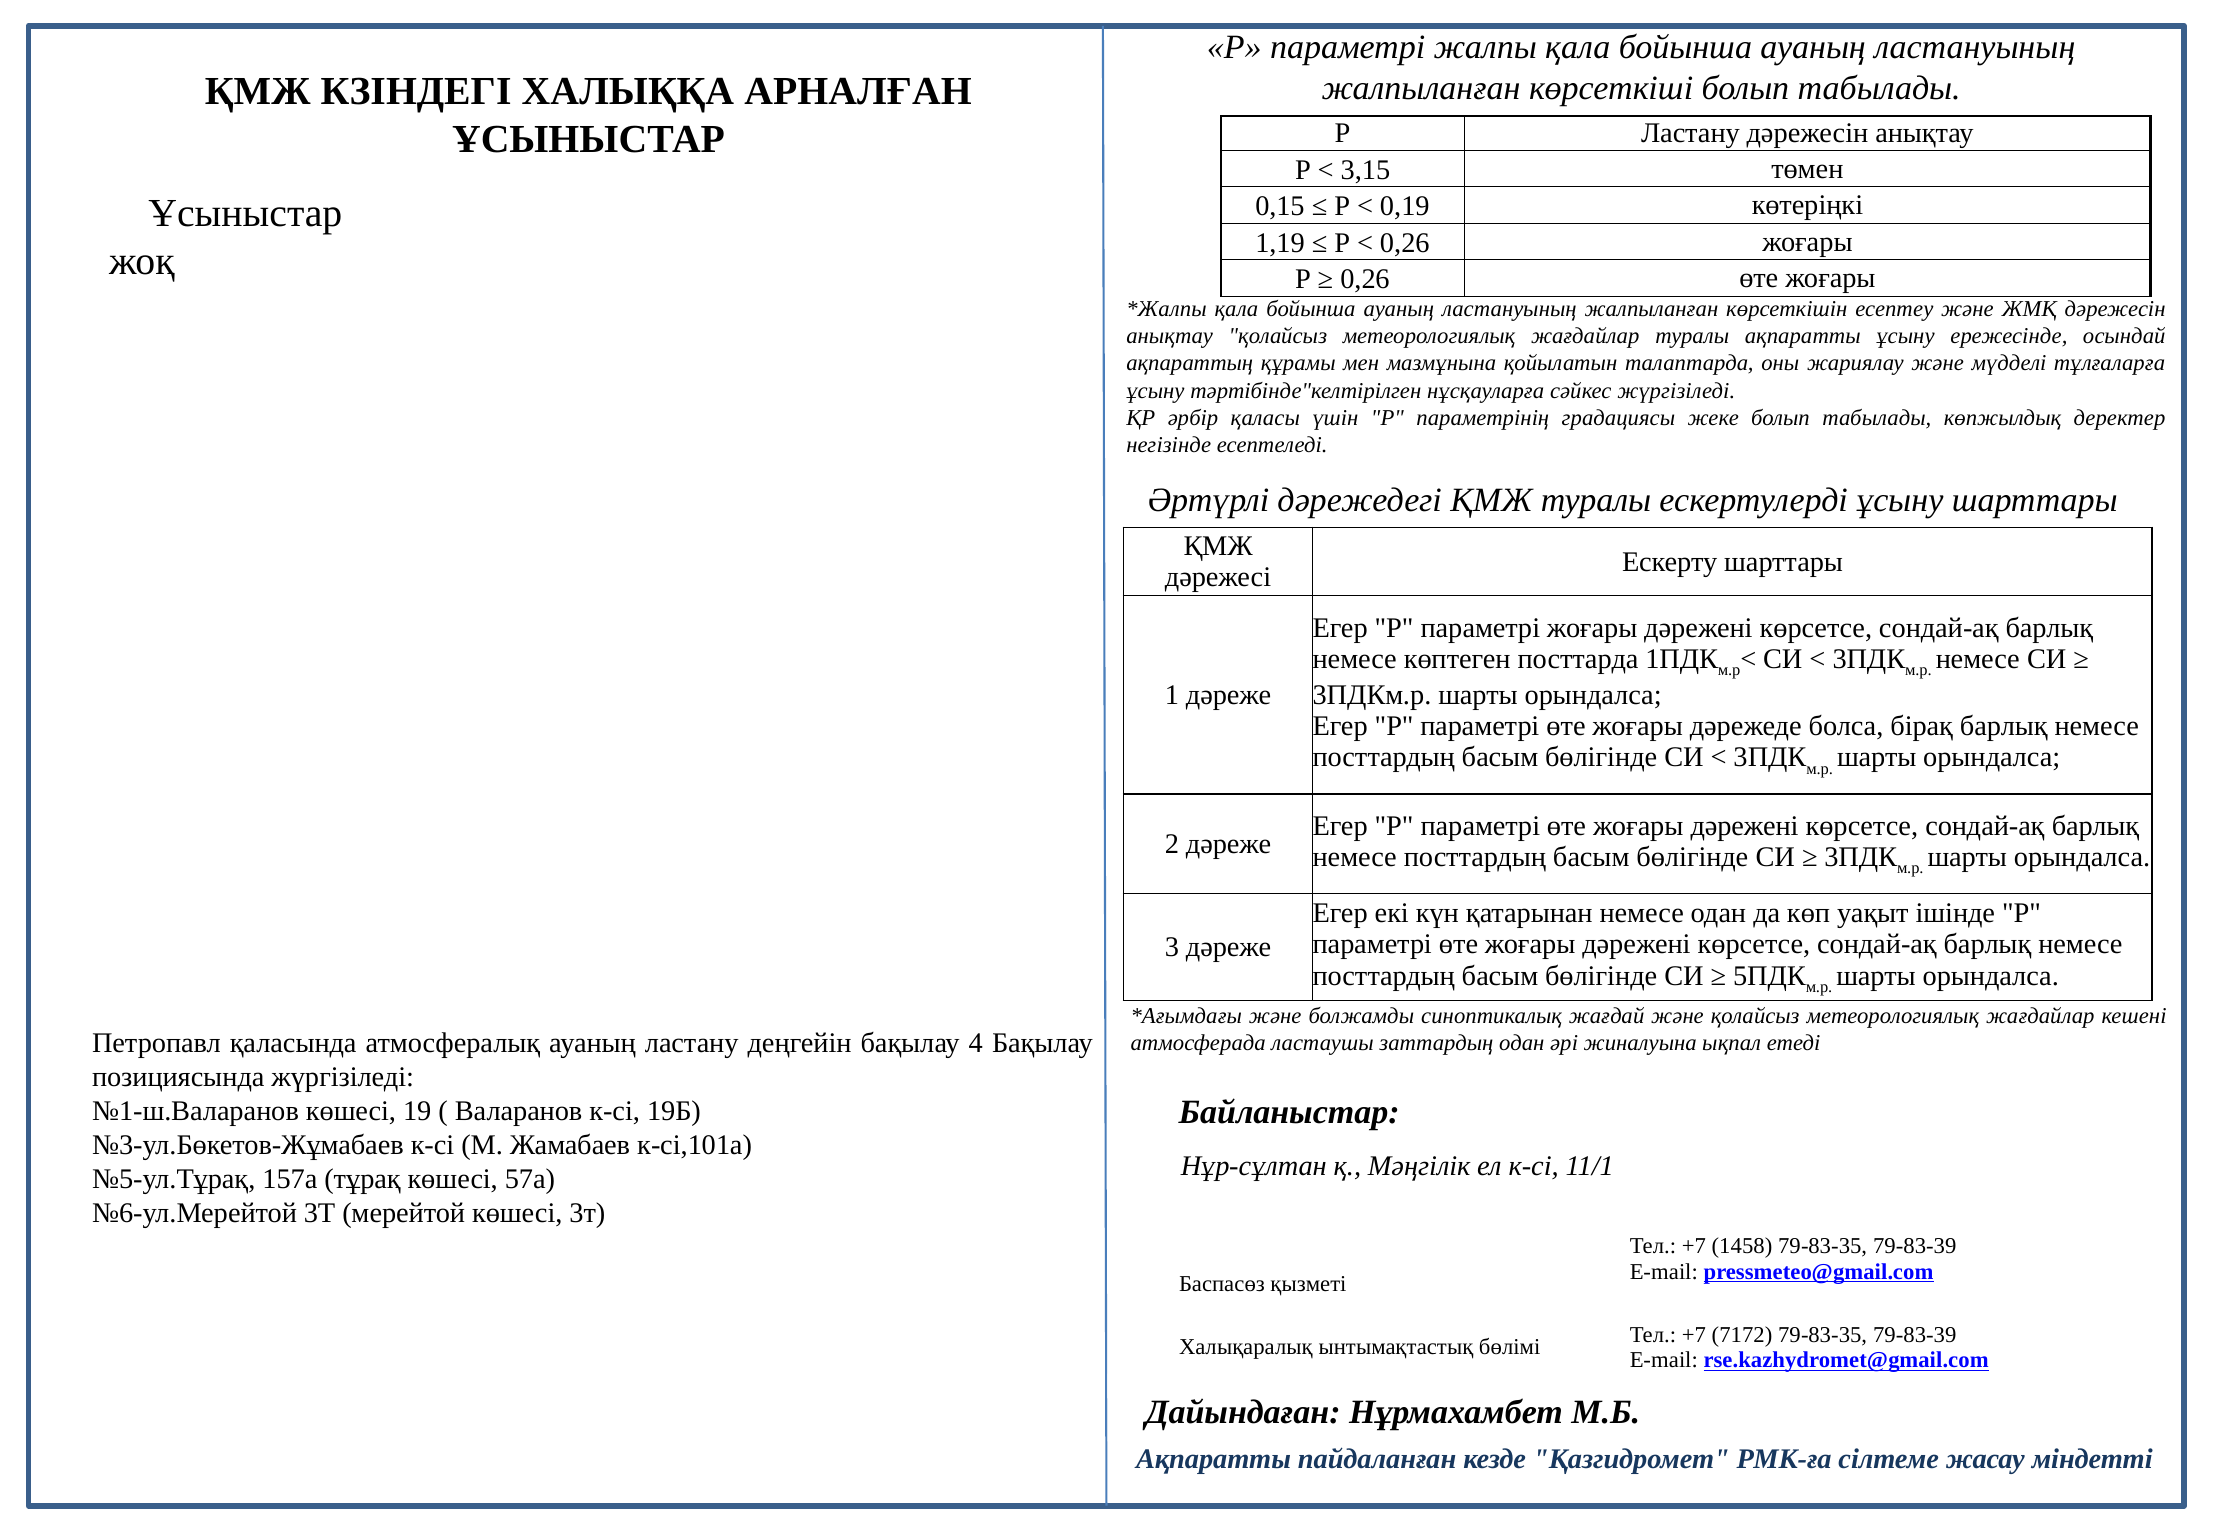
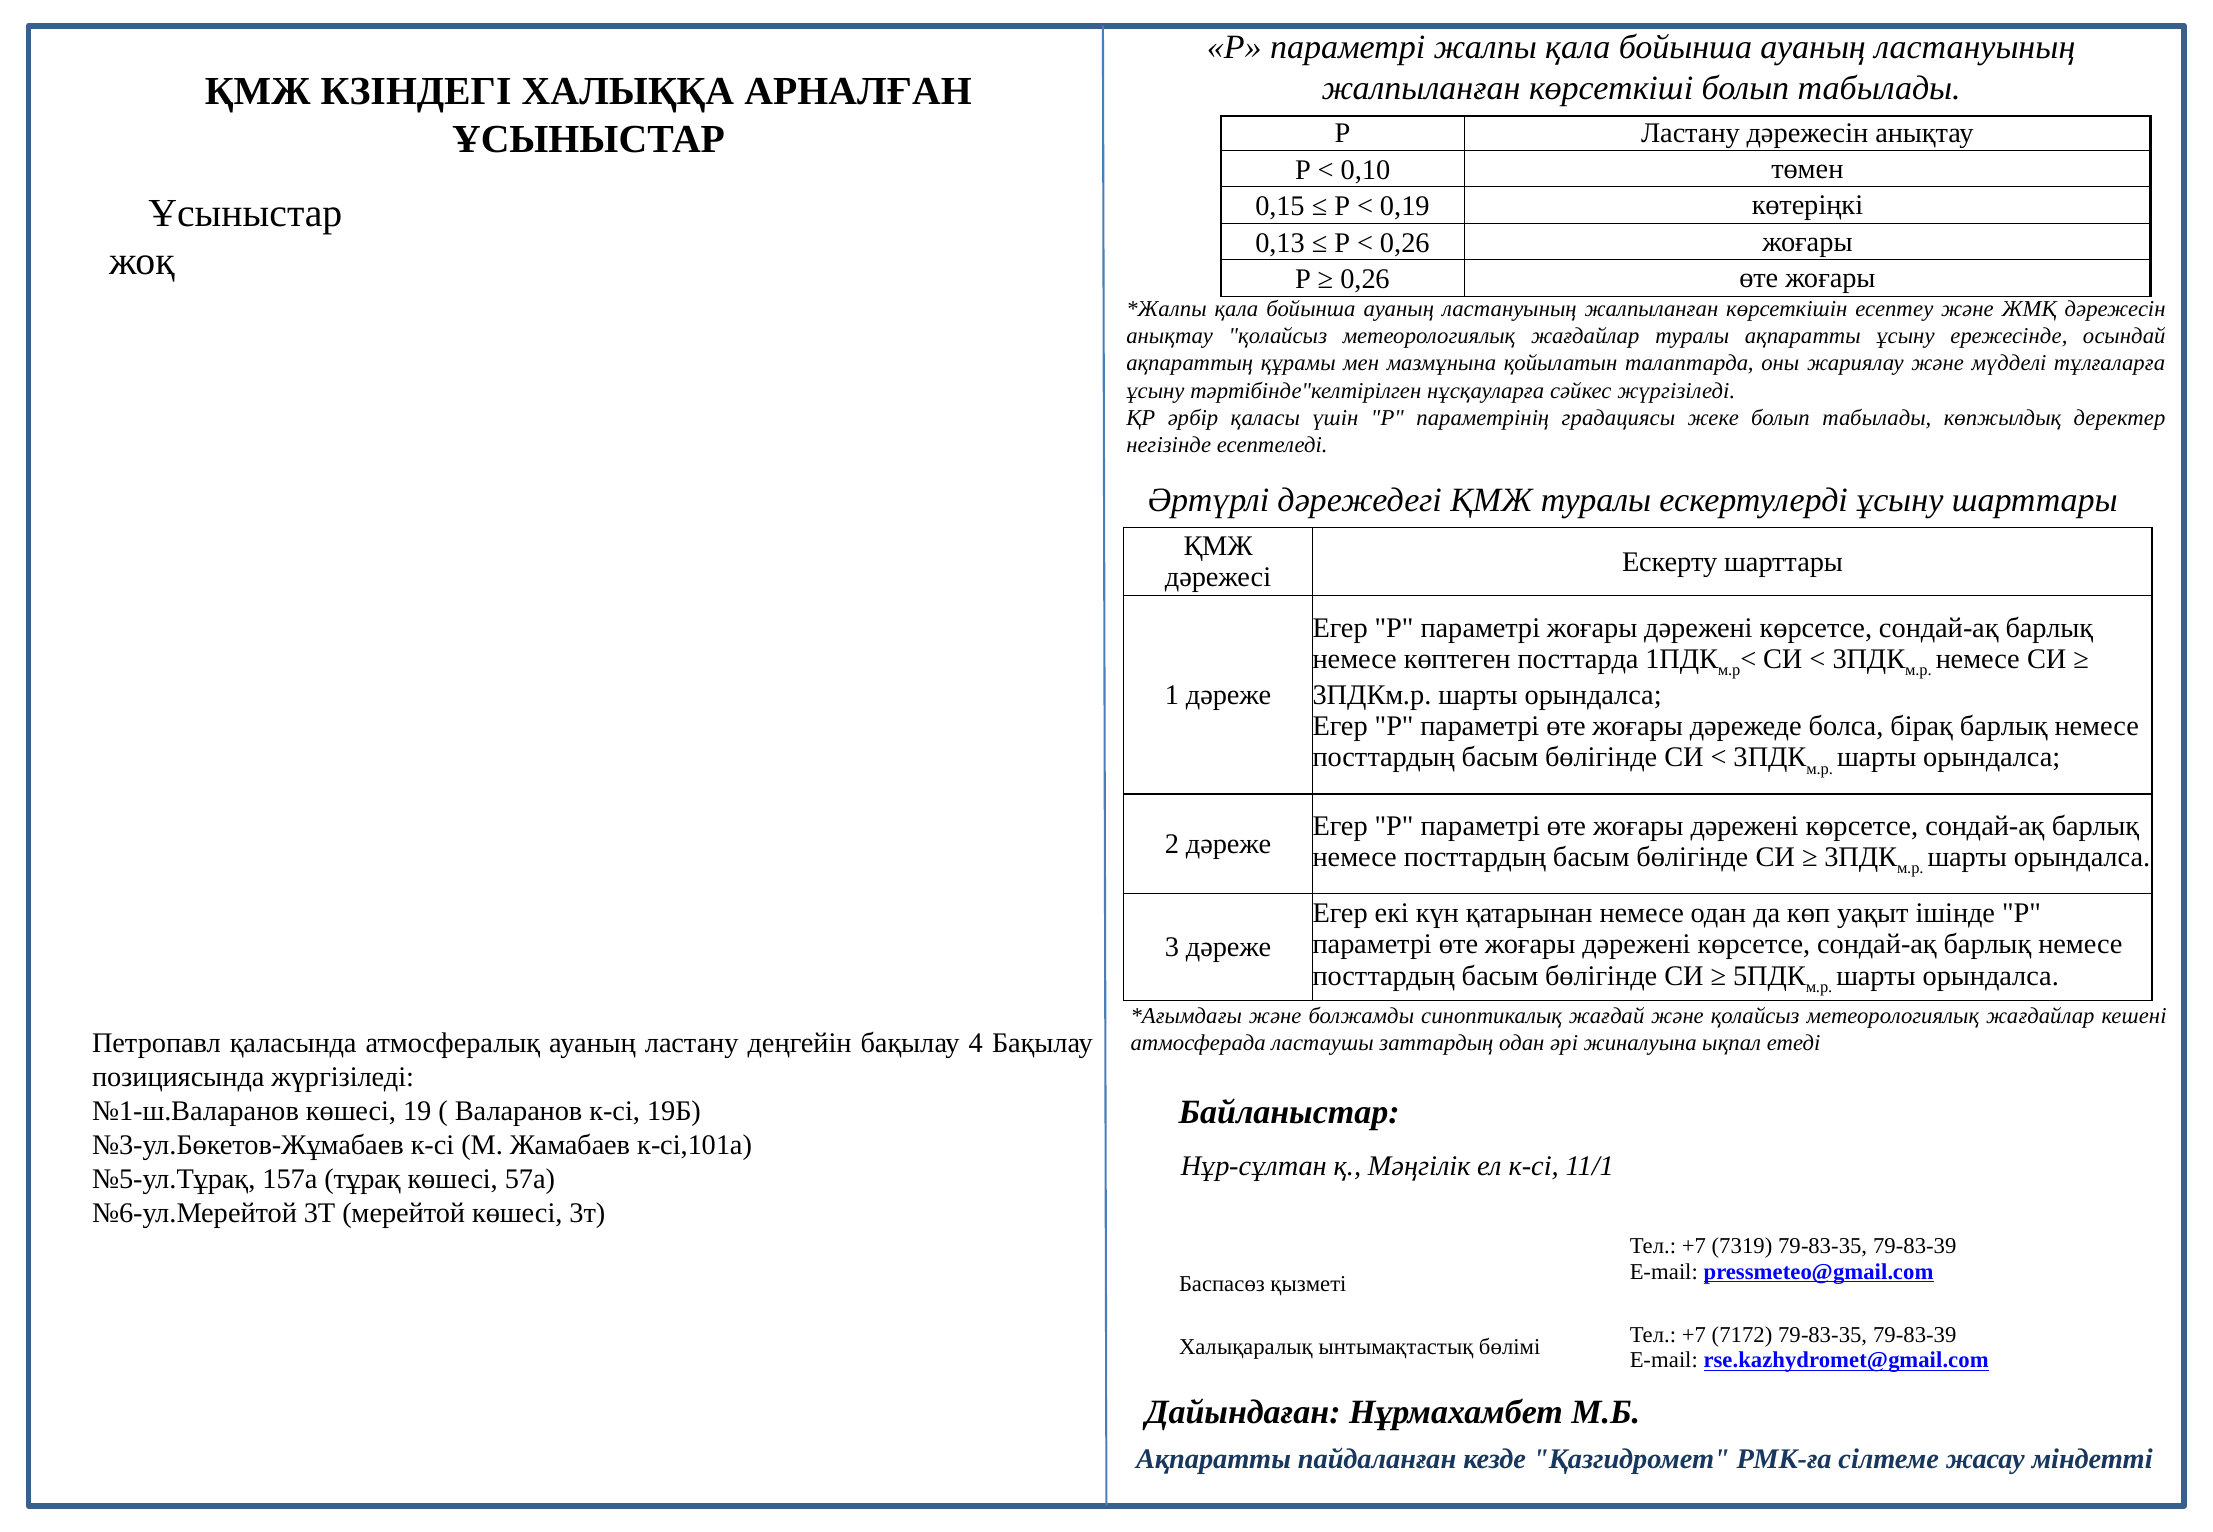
3,15: 3,15 -> 0,10
1,19: 1,19 -> 0,13
1458: 1458 -> 7319
